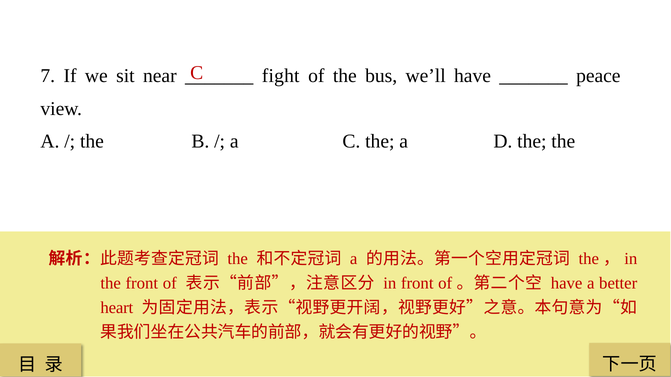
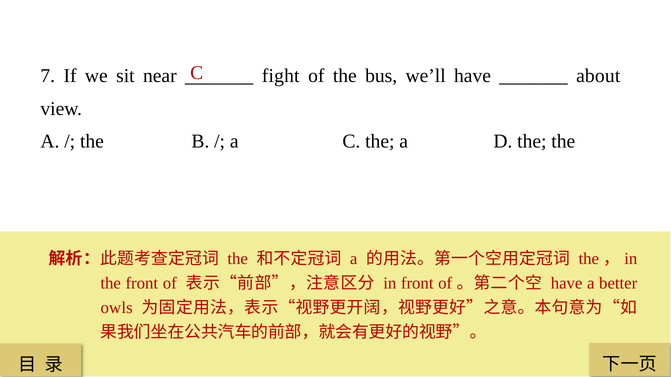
peace: peace -> about
heart: heart -> owls
